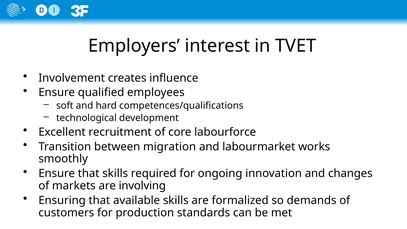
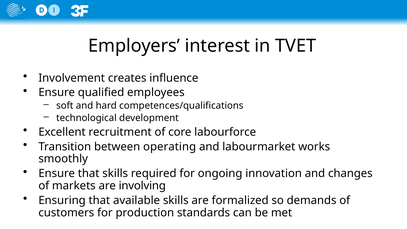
migration: migration -> operating
